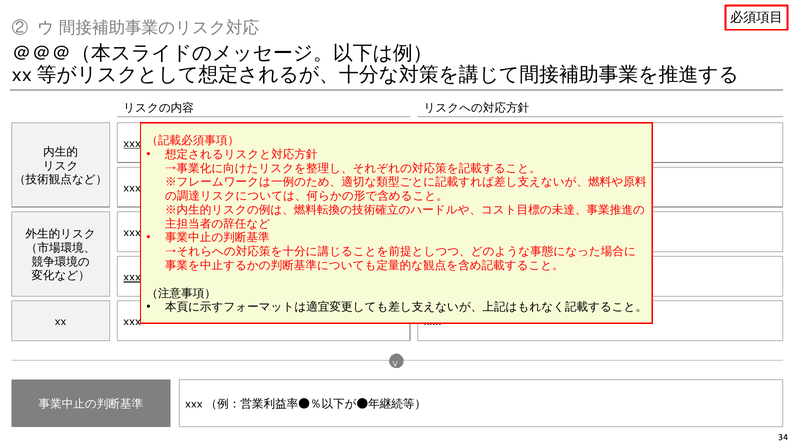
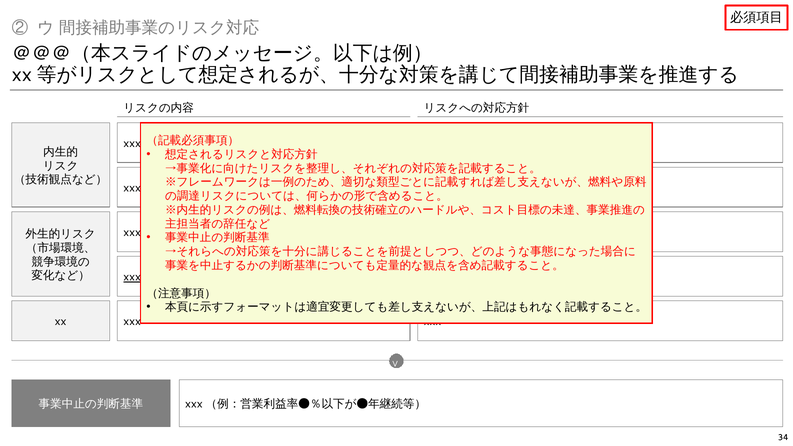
xxx at (132, 143) underline: present -> none
